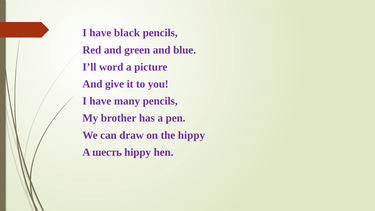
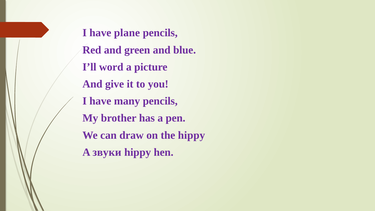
black: black -> plane
шесть: шесть -> звуки
